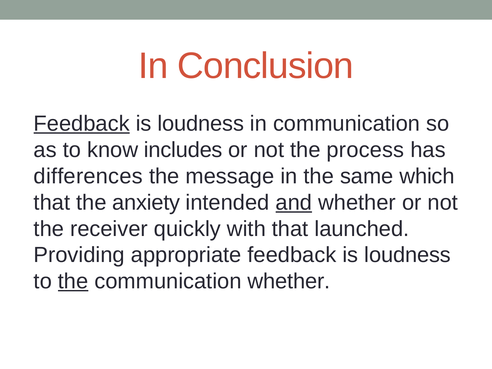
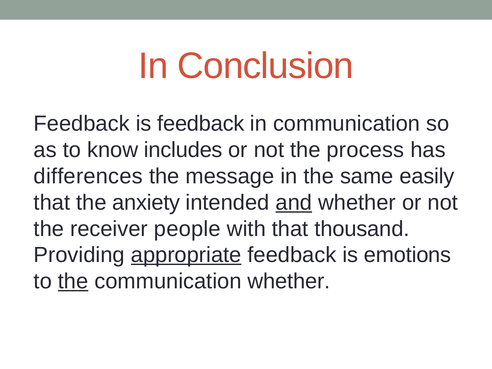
Feedback at (82, 124) underline: present -> none
loudness at (201, 124): loudness -> feedback
which: which -> easily
quickly: quickly -> people
launched: launched -> thousand
appropriate underline: none -> present
loudness at (408, 255): loudness -> emotions
